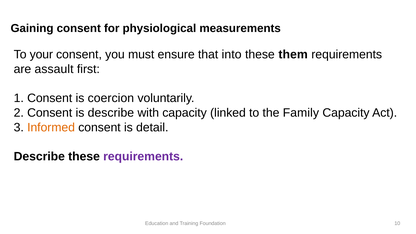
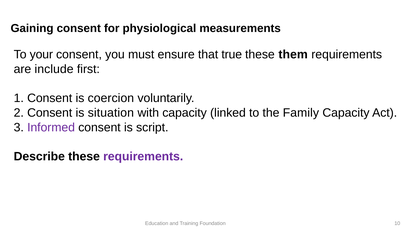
into: into -> true
assault: assault -> include
is describe: describe -> situation
Informed colour: orange -> purple
detail: detail -> script
